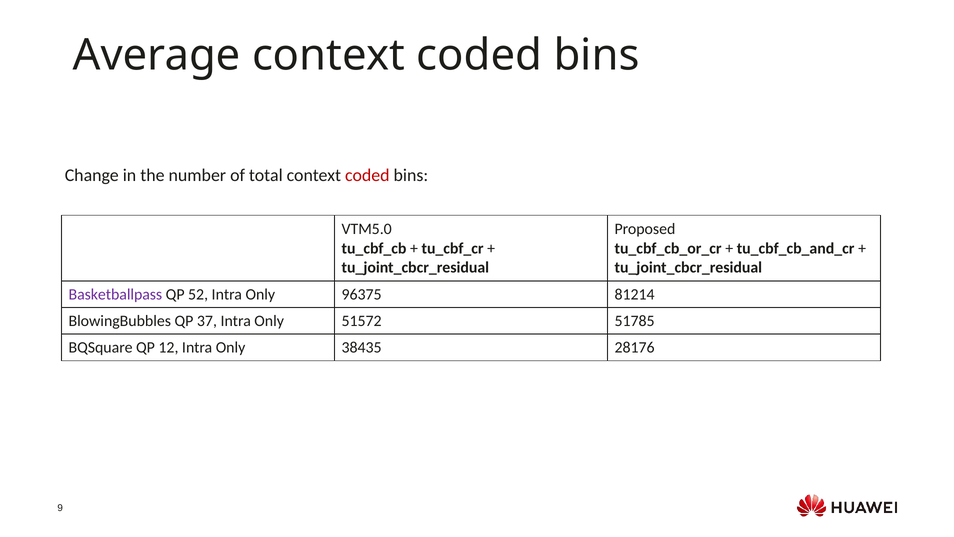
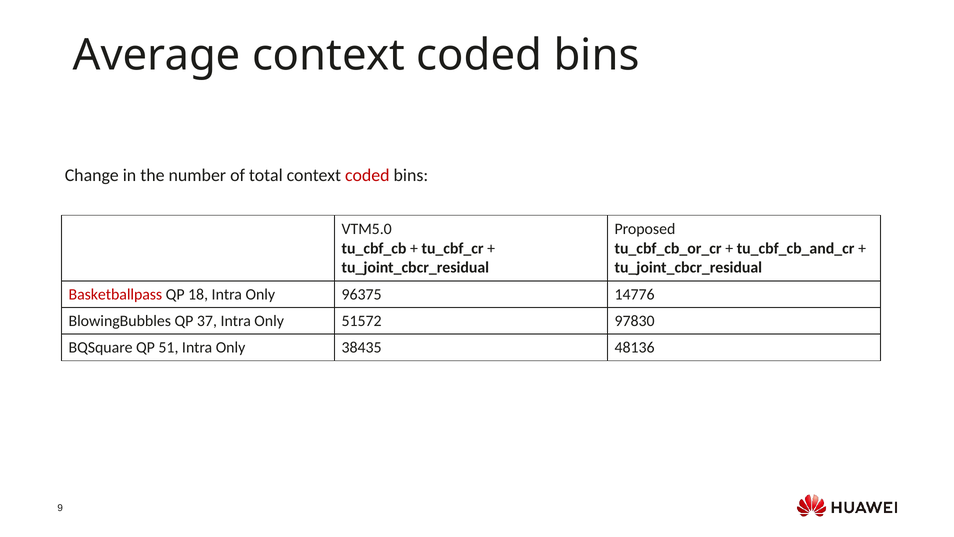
Basketballpass colour: purple -> red
52: 52 -> 18
81214: 81214 -> 14776
51785: 51785 -> 97830
12: 12 -> 51
28176: 28176 -> 48136
